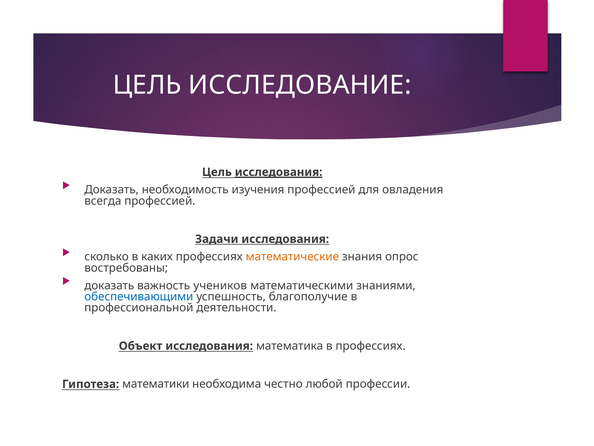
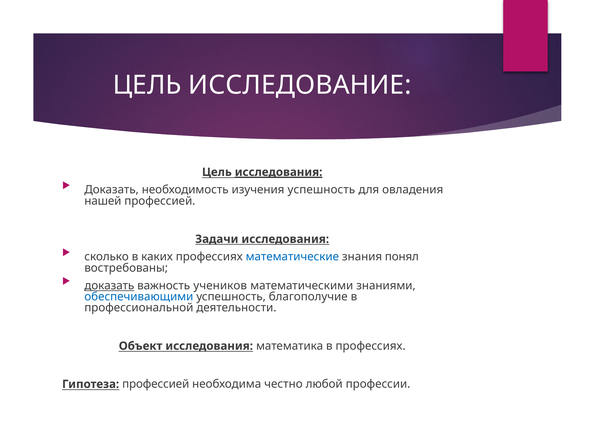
изучения профессией: профессией -> успешность
всегда: всегда -> нашей
математические colour: orange -> blue
опрос: опрос -> понял
доказать at (109, 285) underline: none -> present
Гипотеза математики: математики -> профессией
